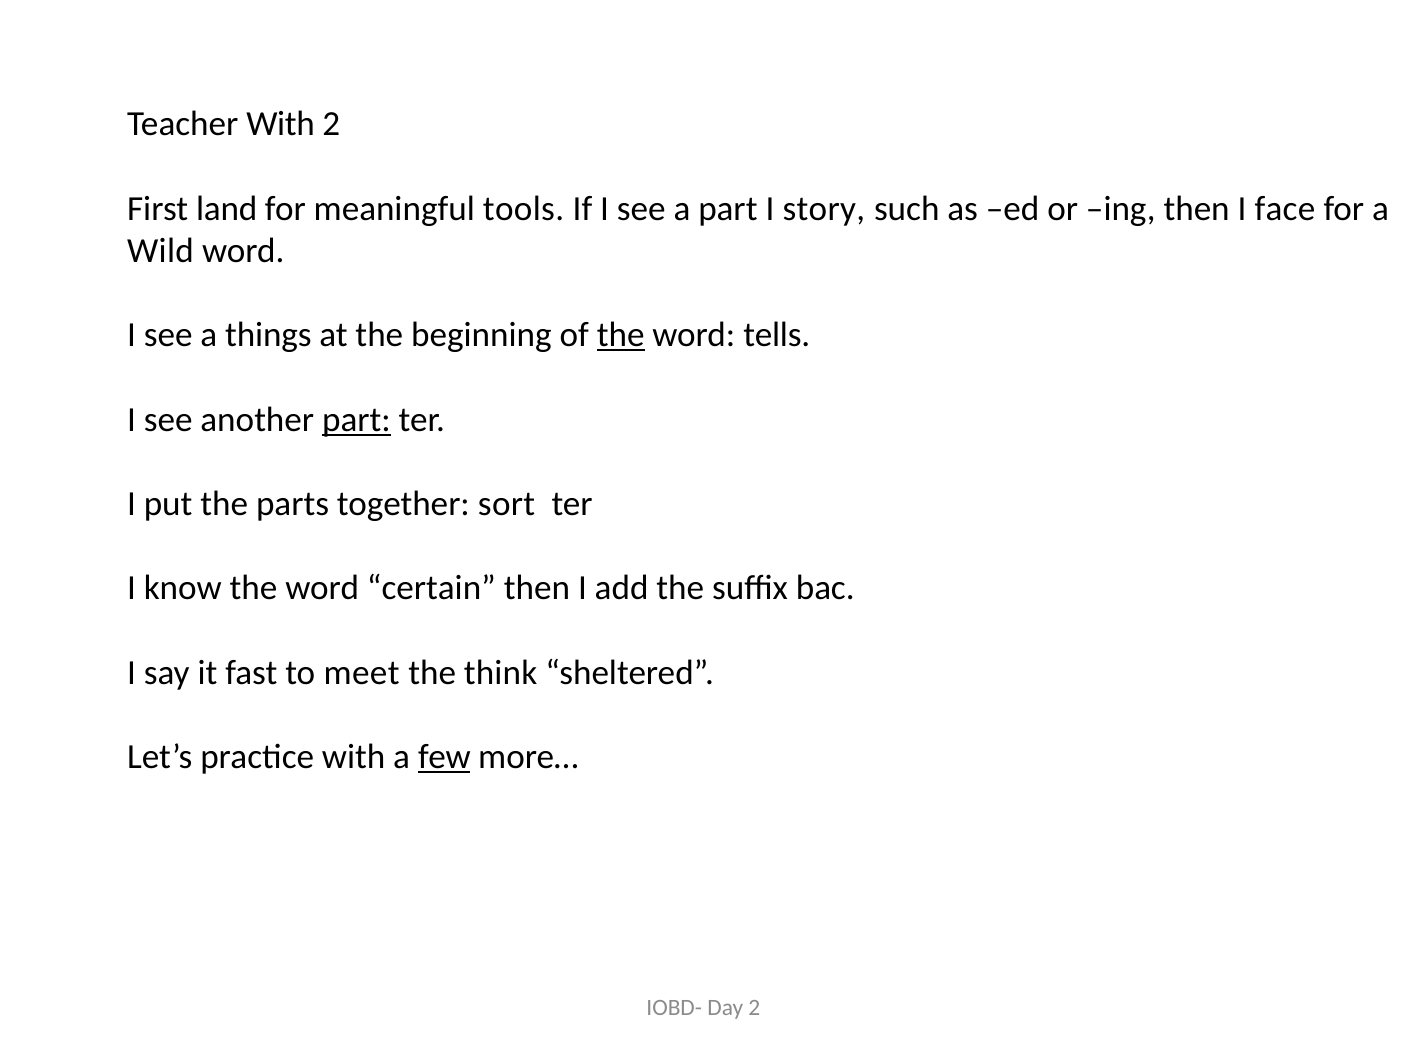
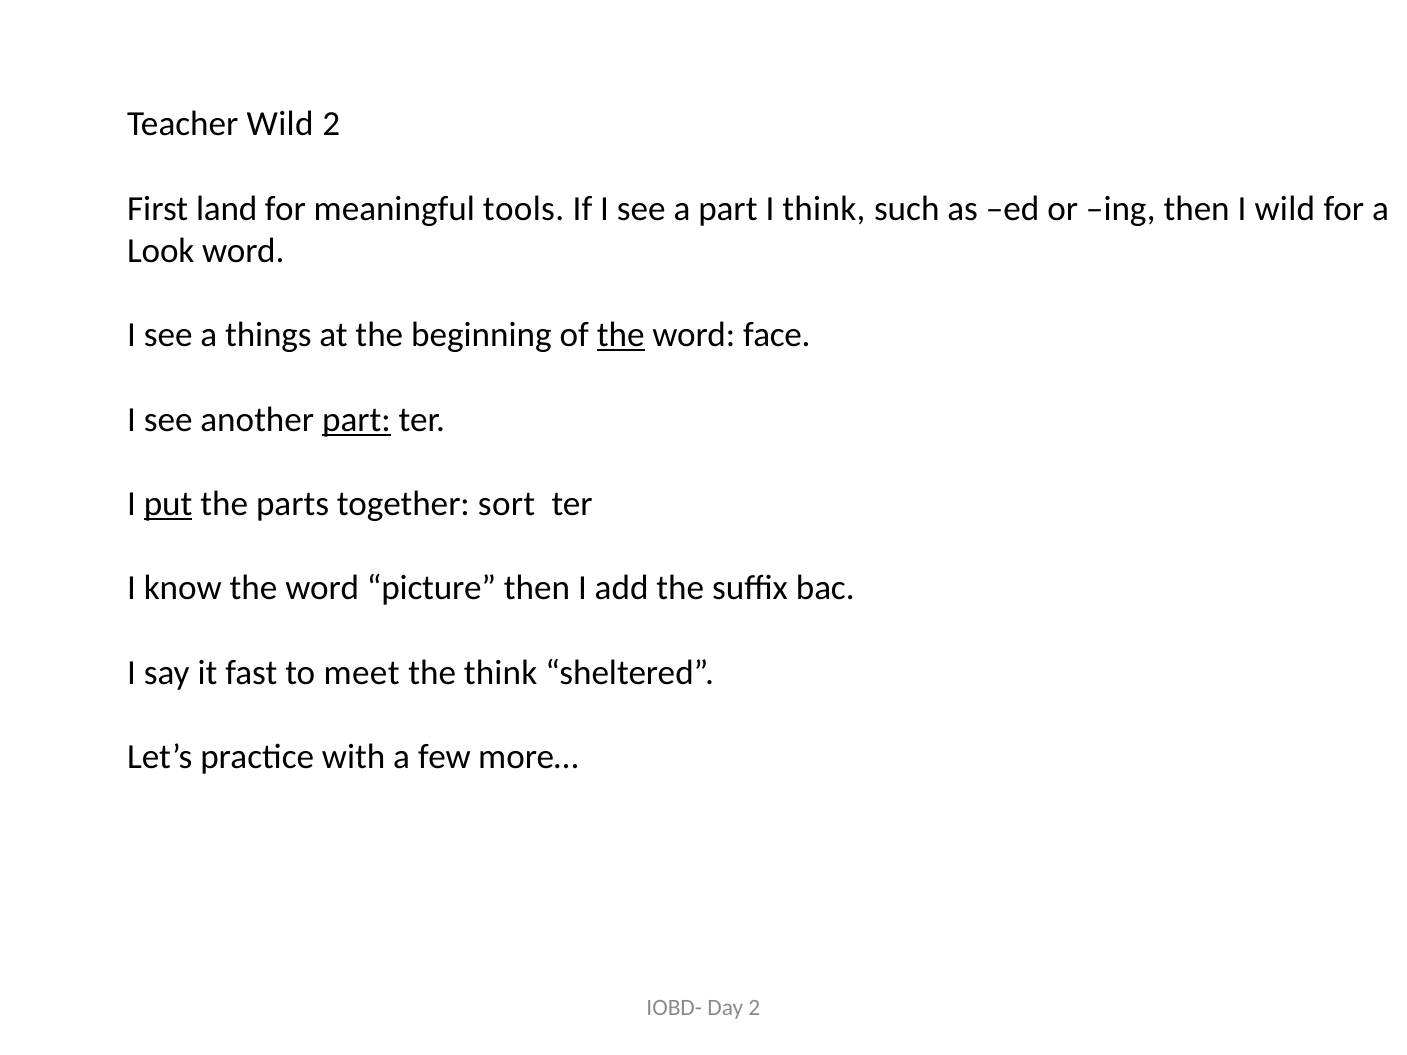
Teacher With: With -> Wild
I story: story -> think
I face: face -> wild
Wild: Wild -> Look
tells: tells -> face
put underline: none -> present
certain: certain -> picture
few underline: present -> none
